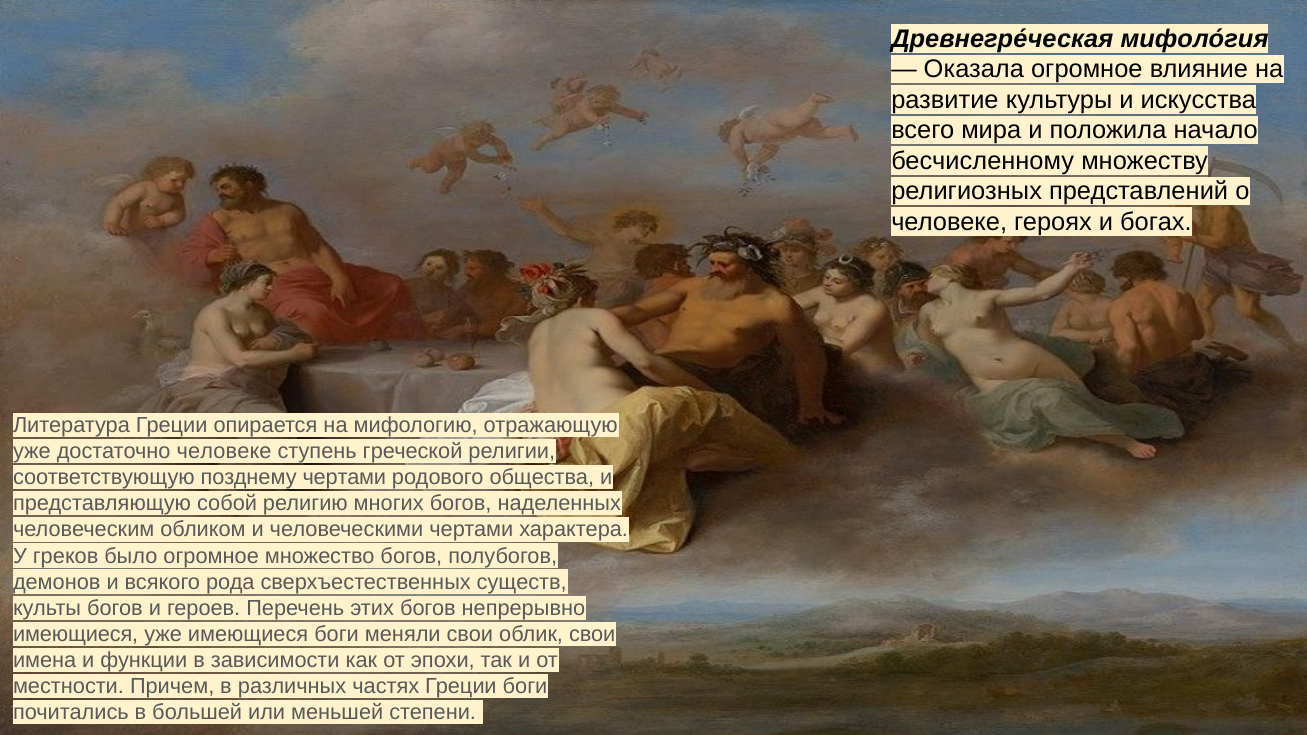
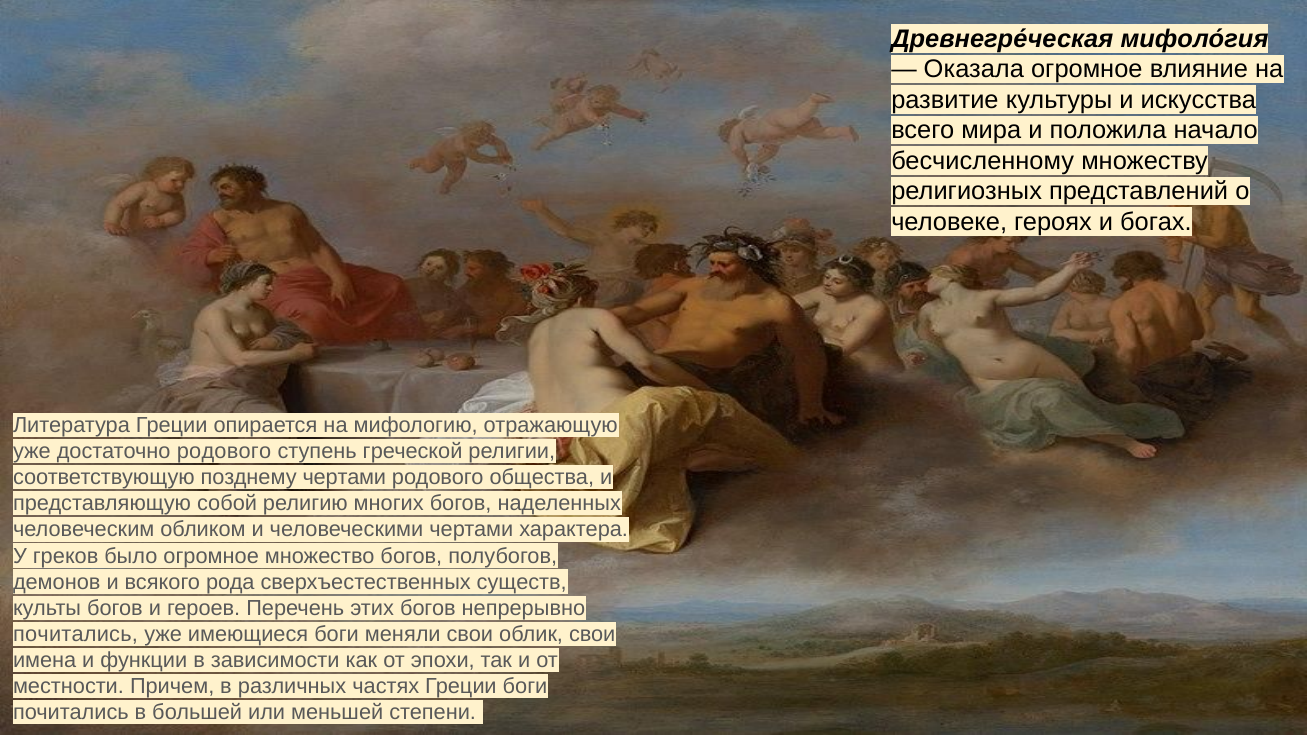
достаточно человеке: человеке -> родового
имеющиеся at (76, 634): имеющиеся -> почитались
